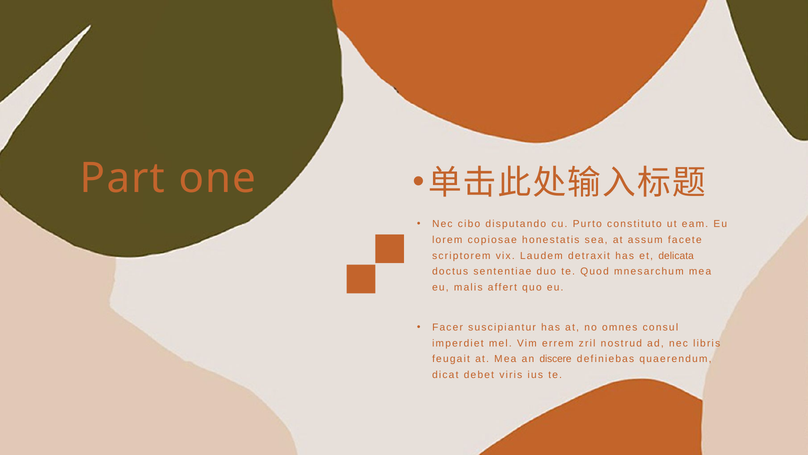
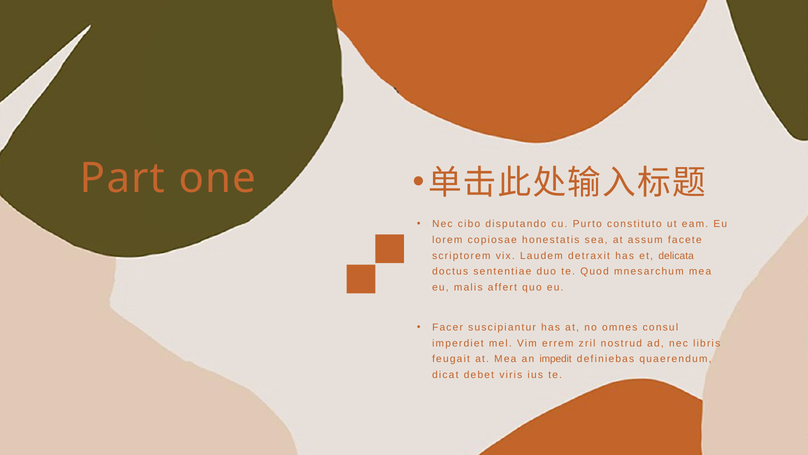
discere: discere -> impedit
